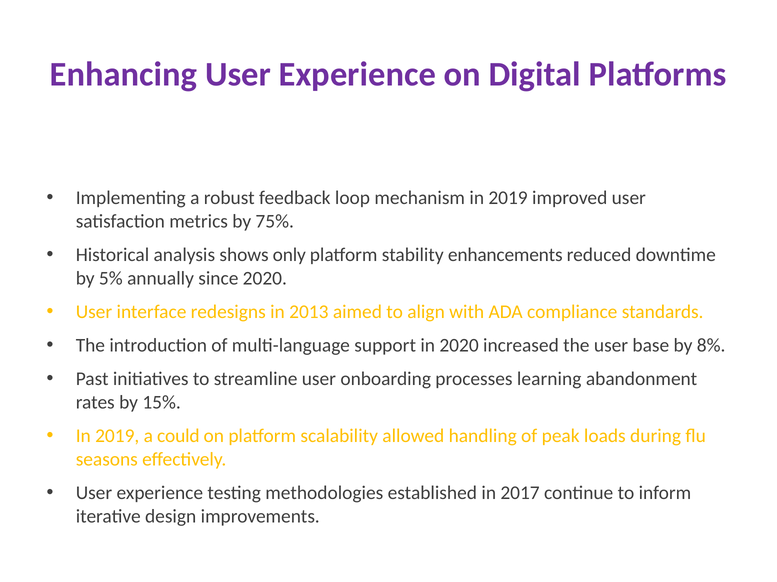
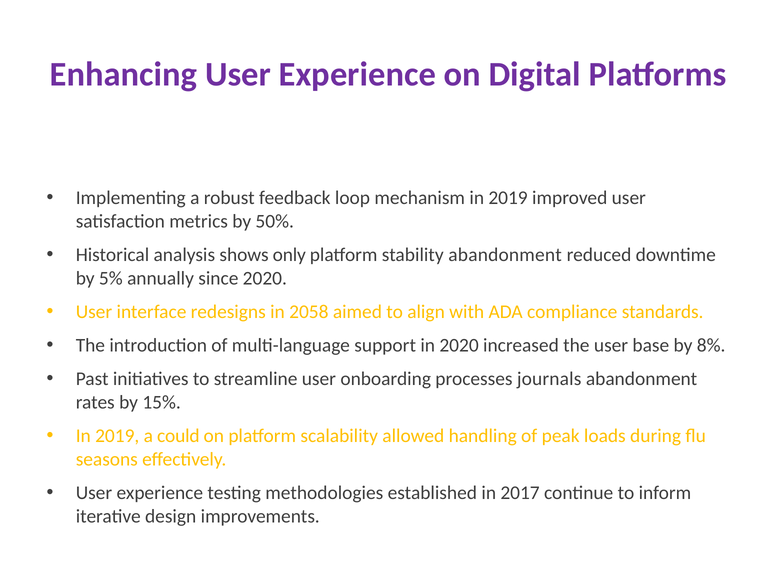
75%: 75% -> 50%
stability enhancements: enhancements -> abandonment
2013: 2013 -> 2058
learning: learning -> journals
